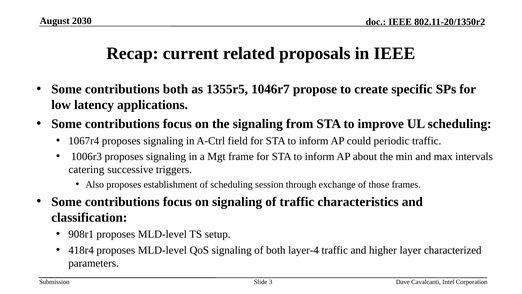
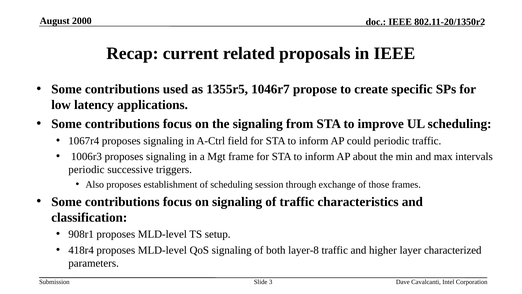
2030: 2030 -> 2000
contributions both: both -> used
catering at (86, 169): catering -> periodic
layer-4: layer-4 -> layer-8
